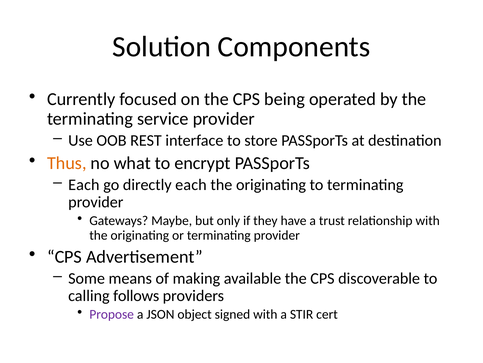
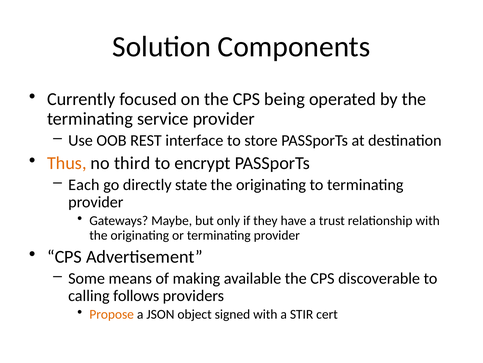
what: what -> third
directly each: each -> state
Propose colour: purple -> orange
